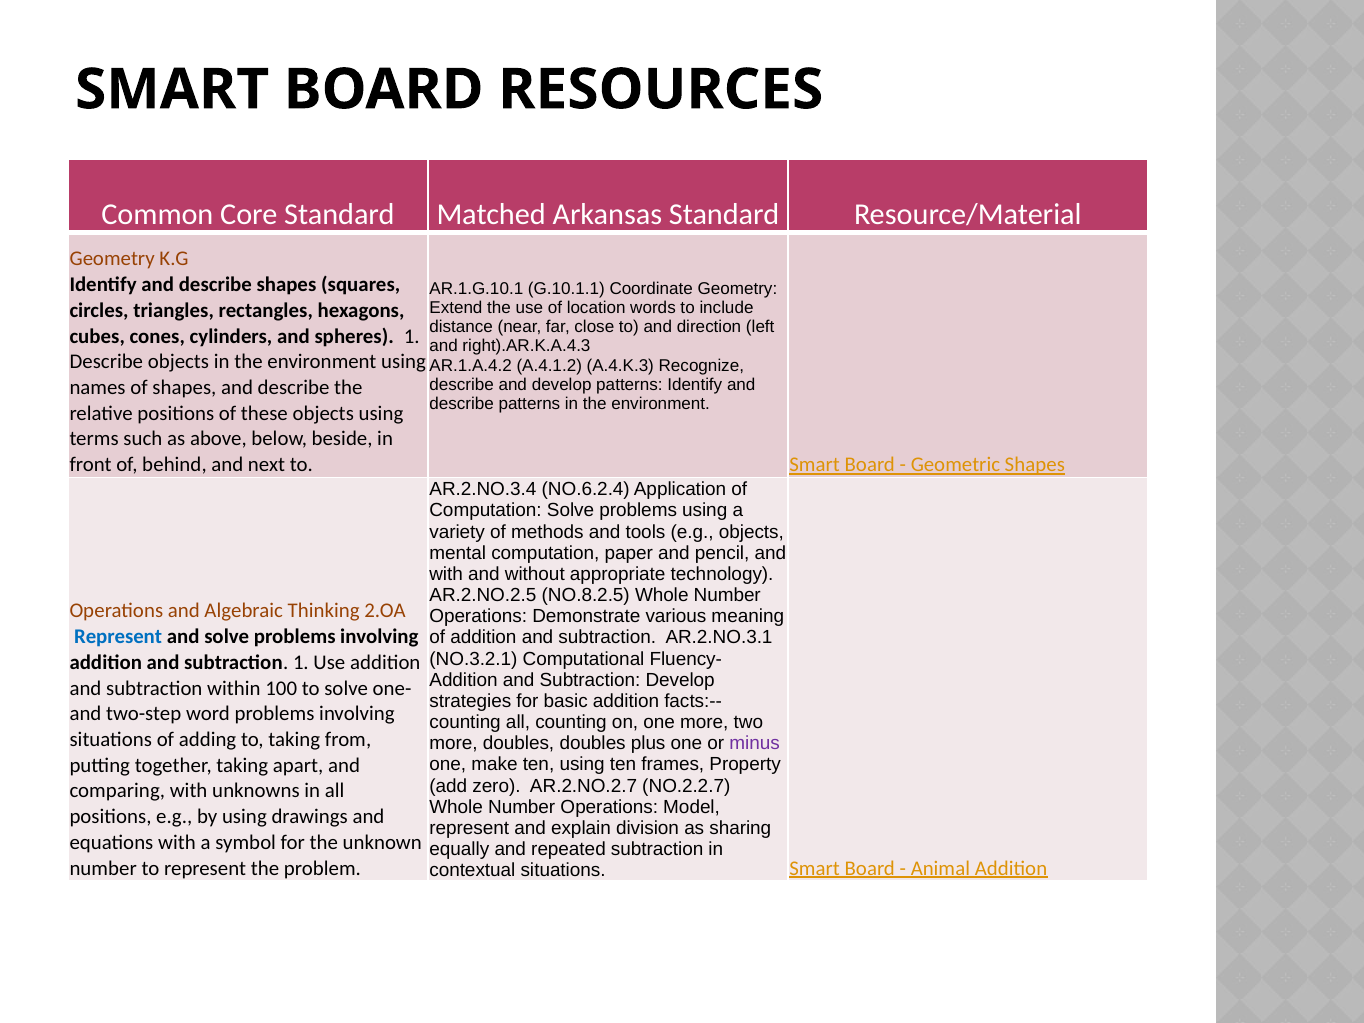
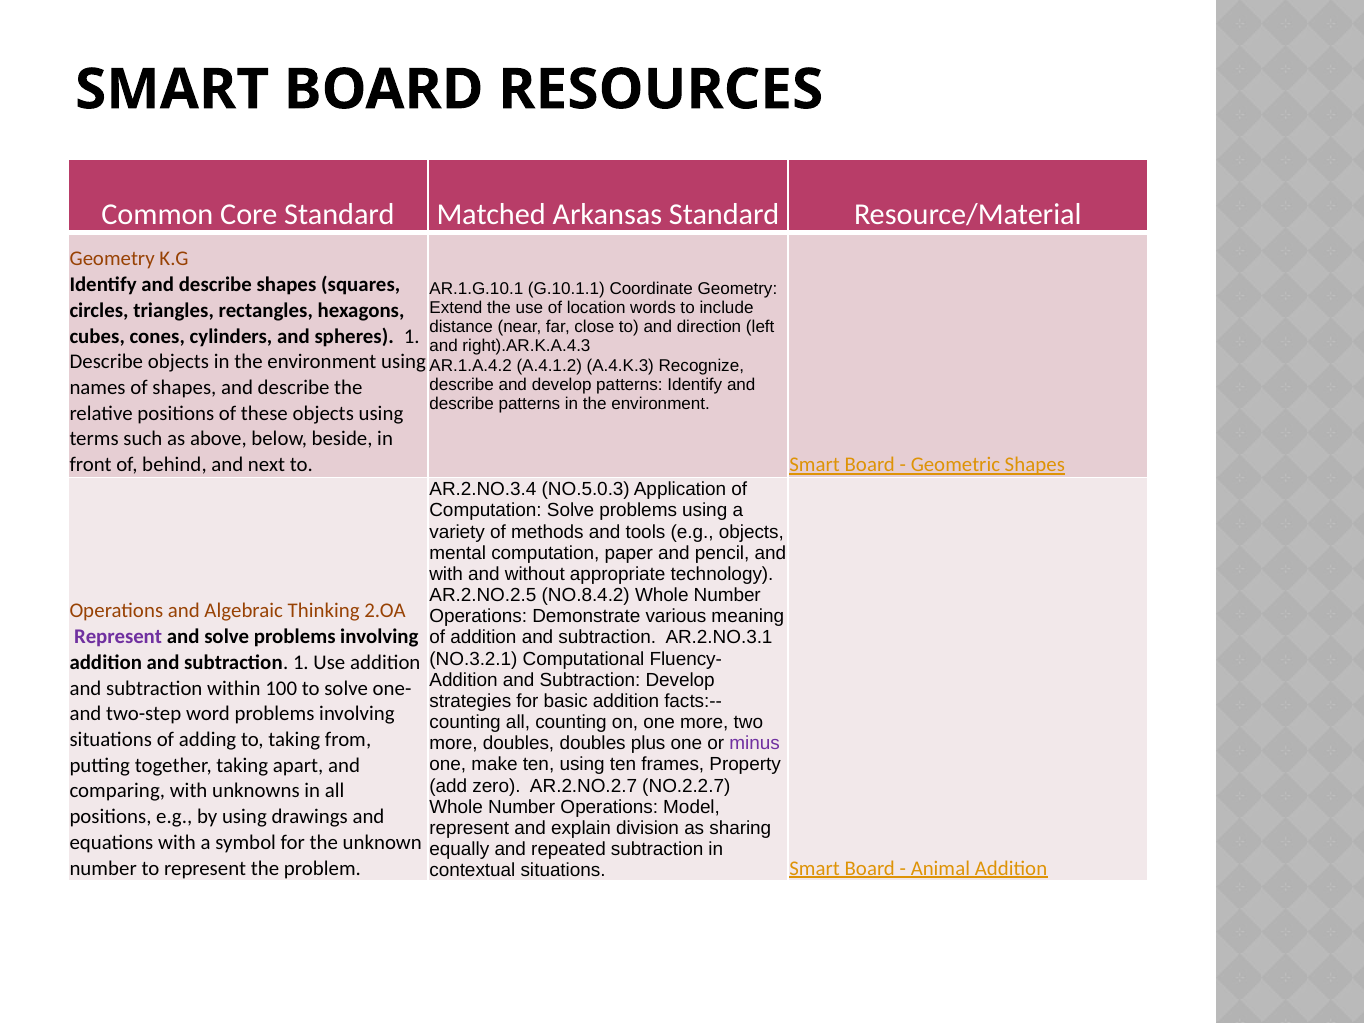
NO.6.2.4: NO.6.2.4 -> NO.5.0.3
NO.8.2.5: NO.8.2.5 -> NO.8.4.2
Represent at (118, 637) colour: blue -> purple
